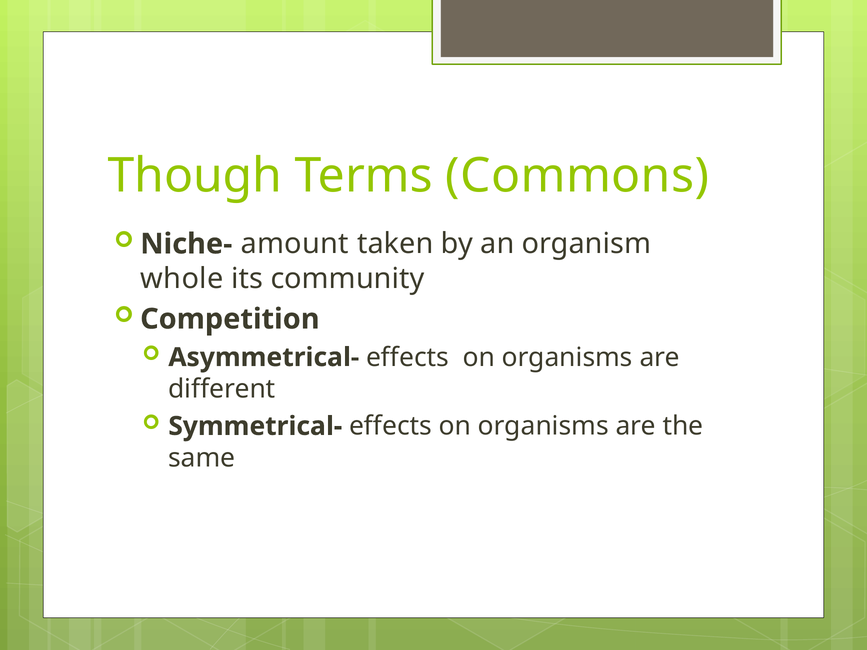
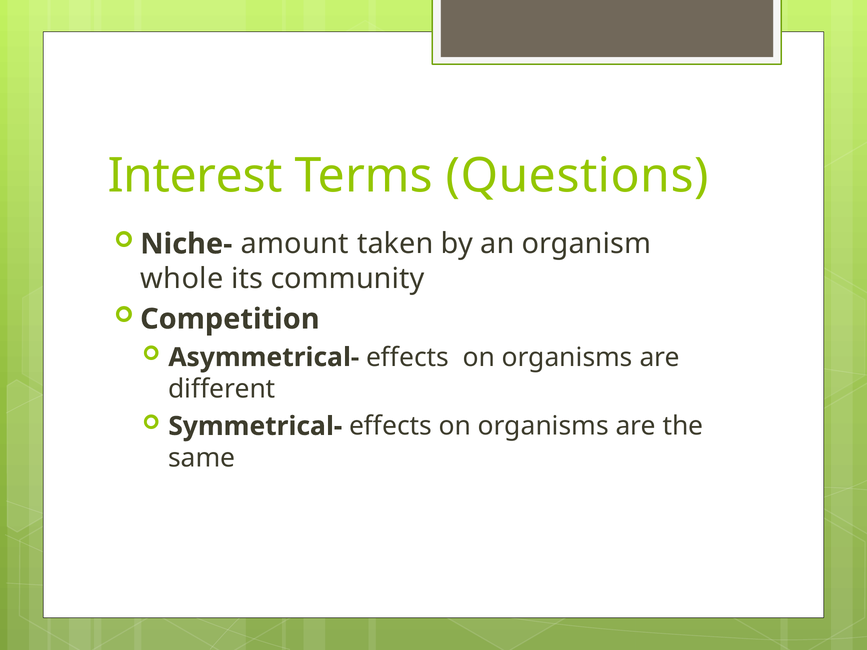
Though: Though -> Interest
Commons: Commons -> Questions
